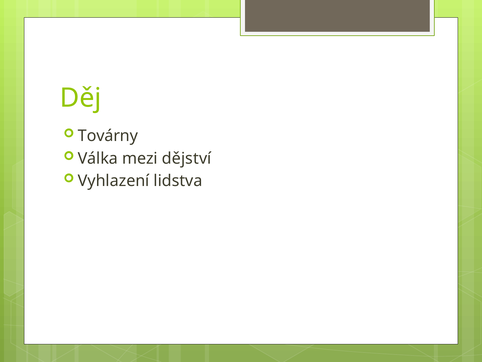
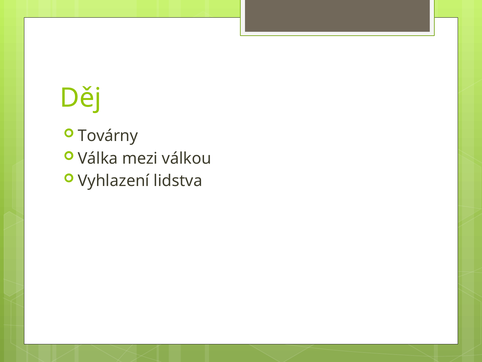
dějství: dějství -> válkou
